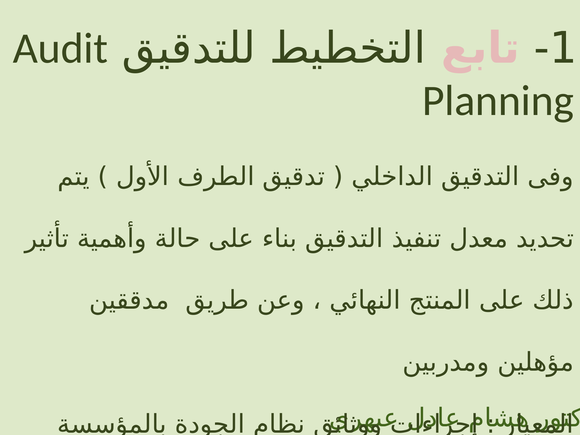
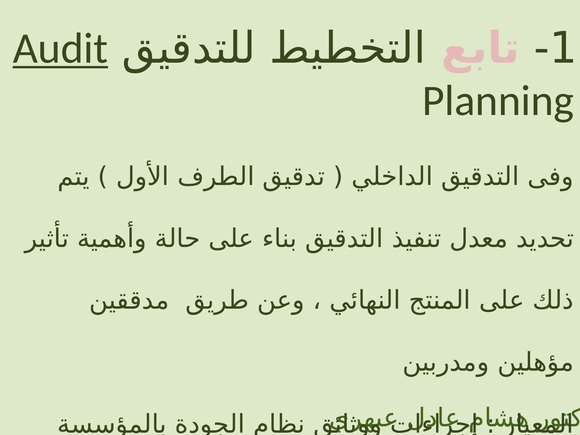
Audit underline: none -> present
